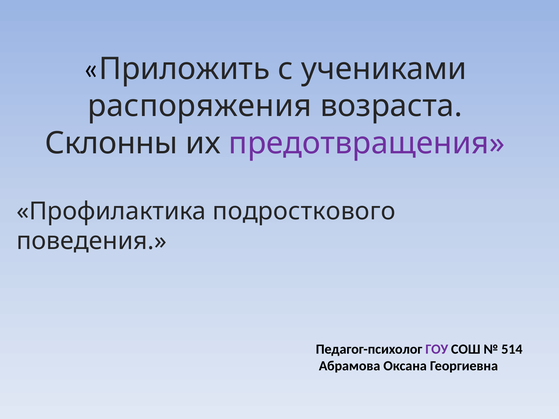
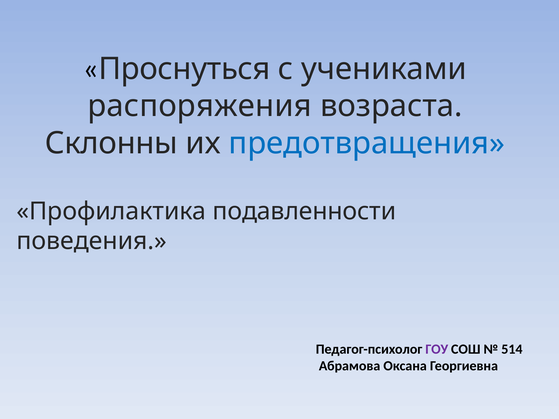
Приложить: Приложить -> Проснуться
предотвращения colour: purple -> blue
подросткового: подросткового -> подавленности
